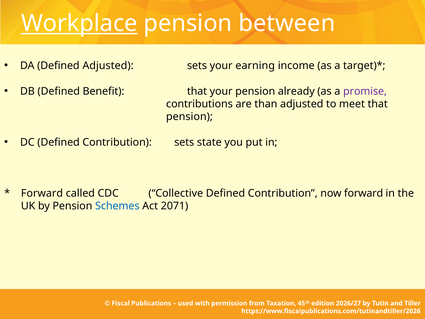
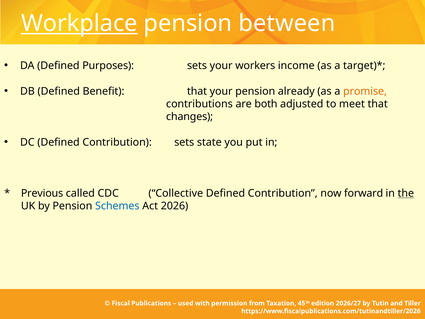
Defined Adjusted: Adjusted -> Purposes
earning: earning -> workers
promise colour: purple -> orange
than: than -> both
pension at (189, 117): pension -> changes
Forward at (42, 193): Forward -> Previous
the underline: none -> present
2071: 2071 -> 2026
